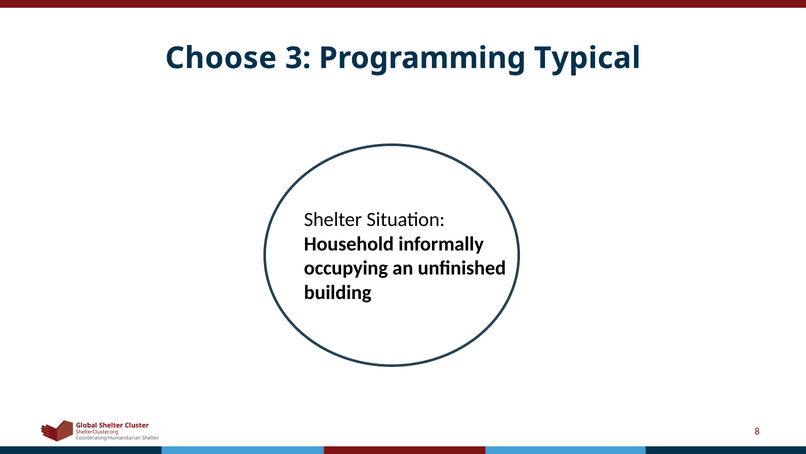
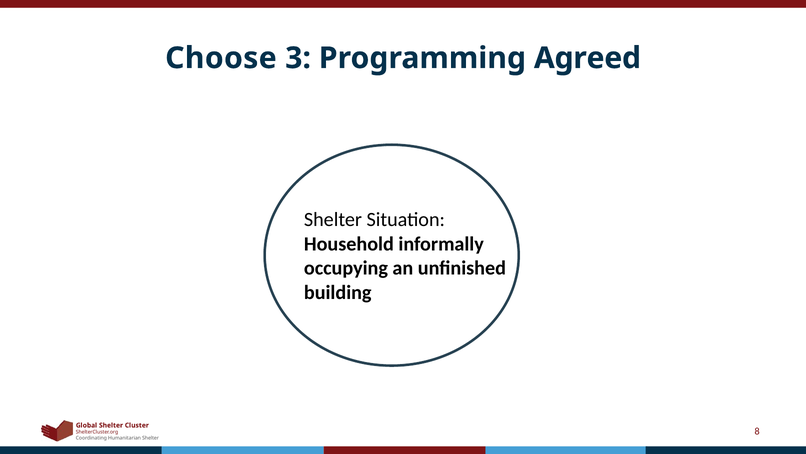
Typical: Typical -> Agreed
